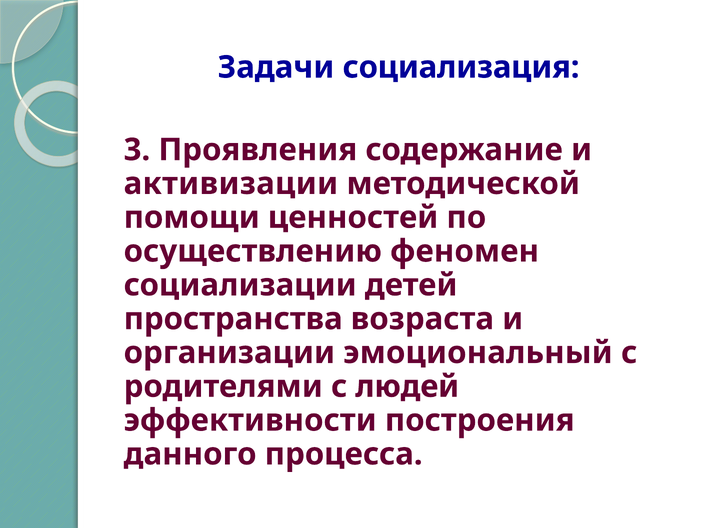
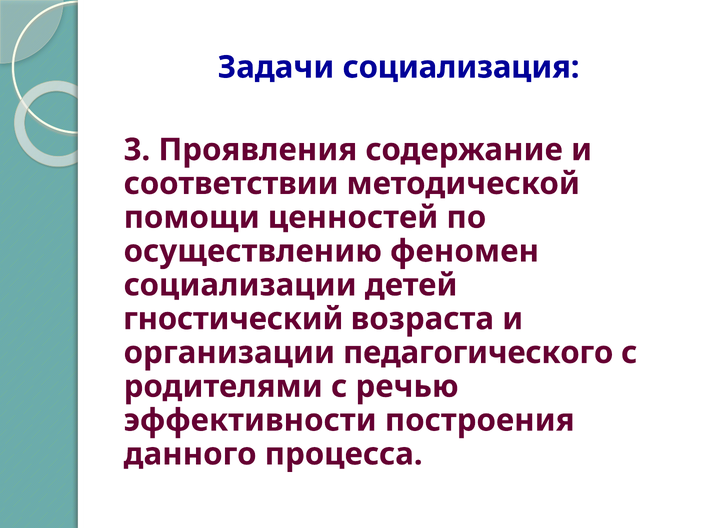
активизации: активизации -> соответствии
пространства: пространства -> гностический
эмоциональный: эмоциональный -> педагогического
людей: людей -> речью
